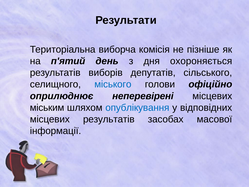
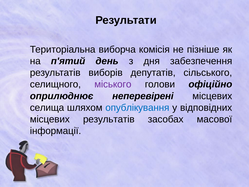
охороняється: охороняється -> забезпечення
міського colour: blue -> purple
міським: міським -> селища
